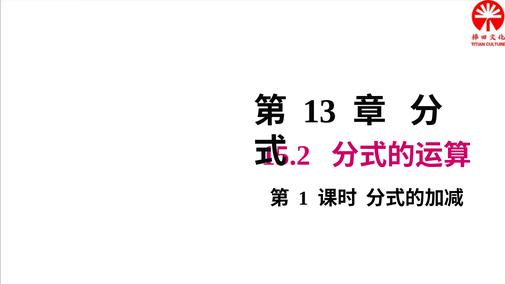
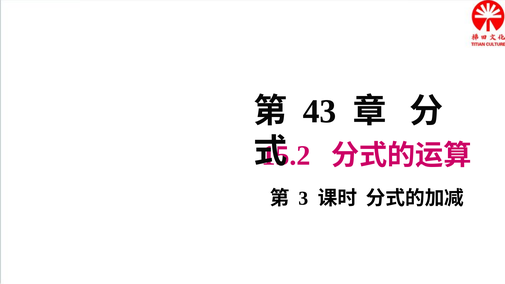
13: 13 -> 43
1: 1 -> 3
